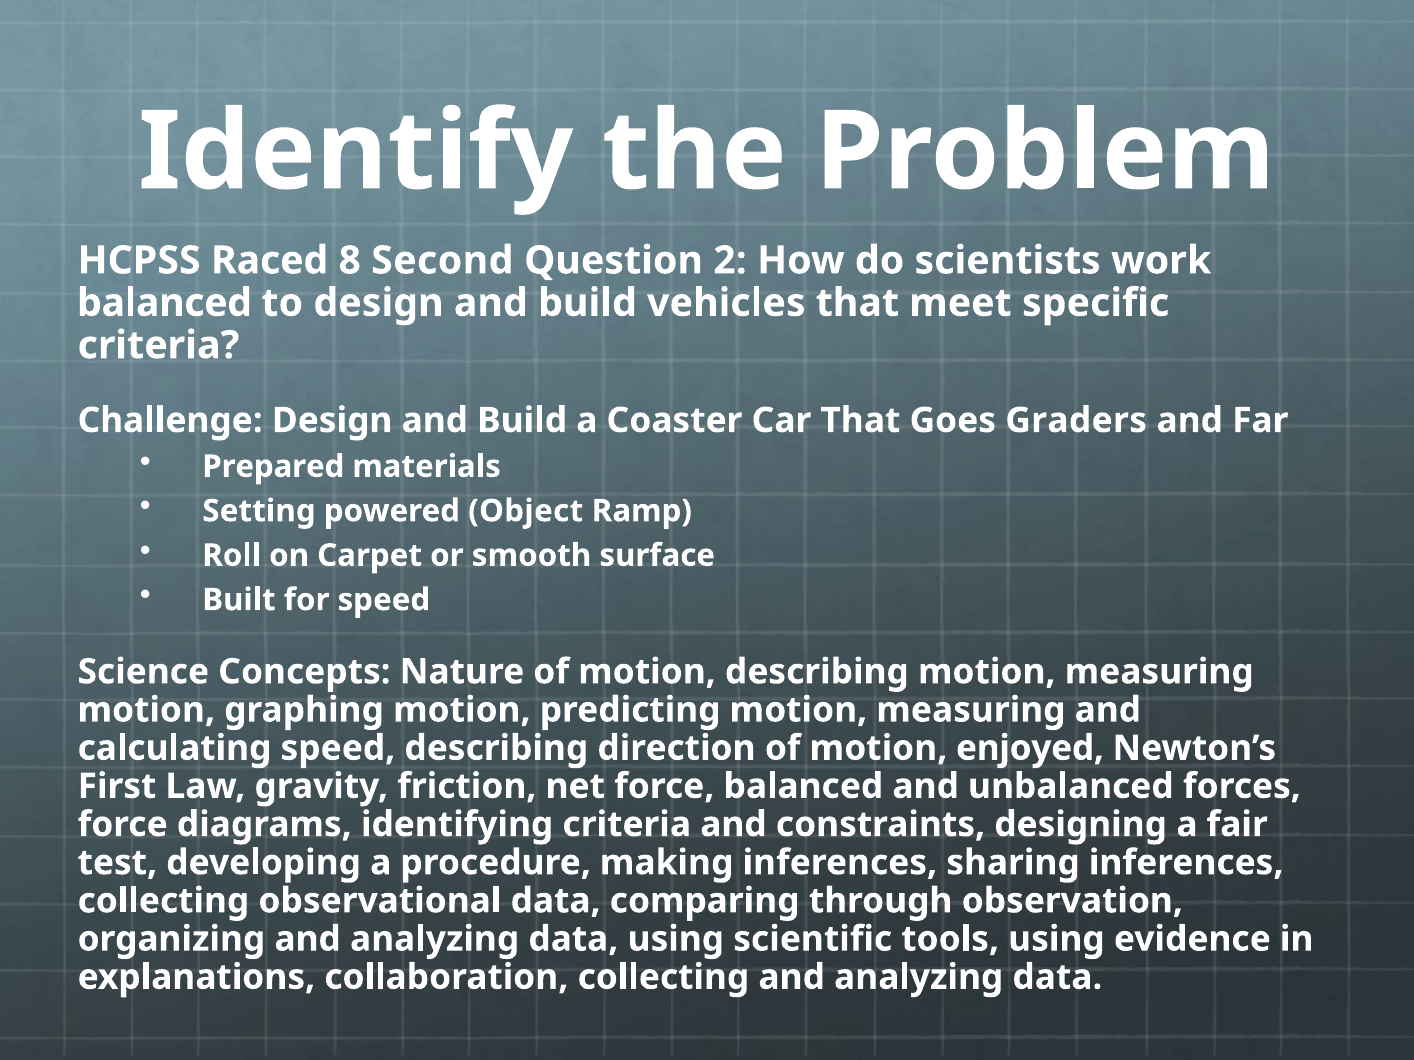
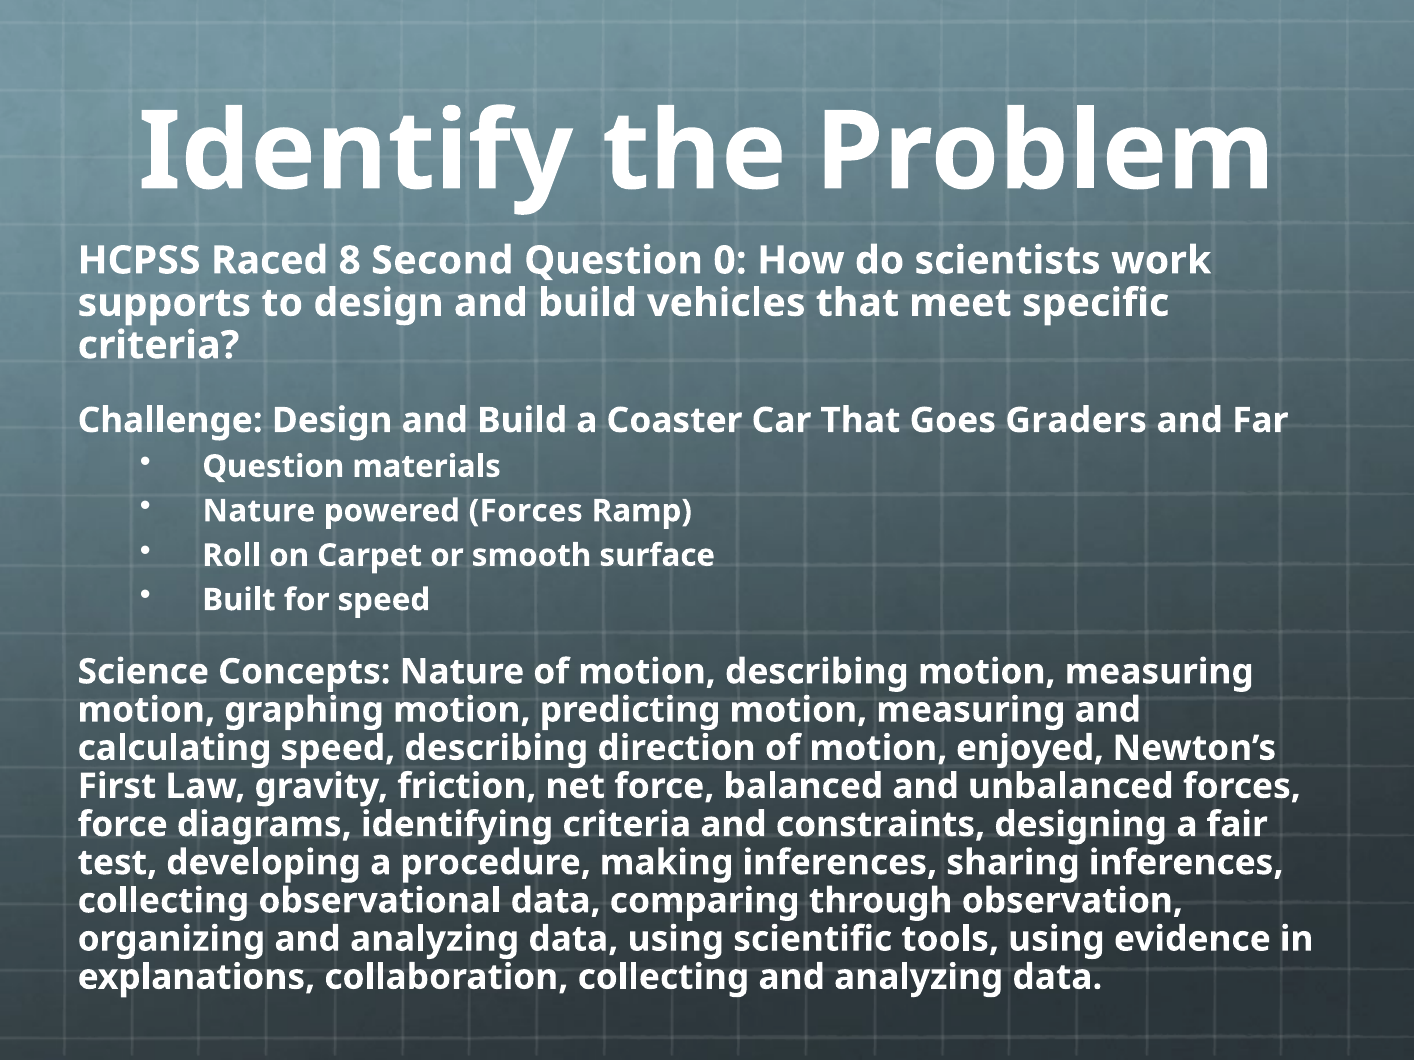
2: 2 -> 0
balanced at (165, 303): balanced -> supports
Prepared at (273, 467): Prepared -> Question
Setting at (259, 511): Setting -> Nature
powered Object: Object -> Forces
